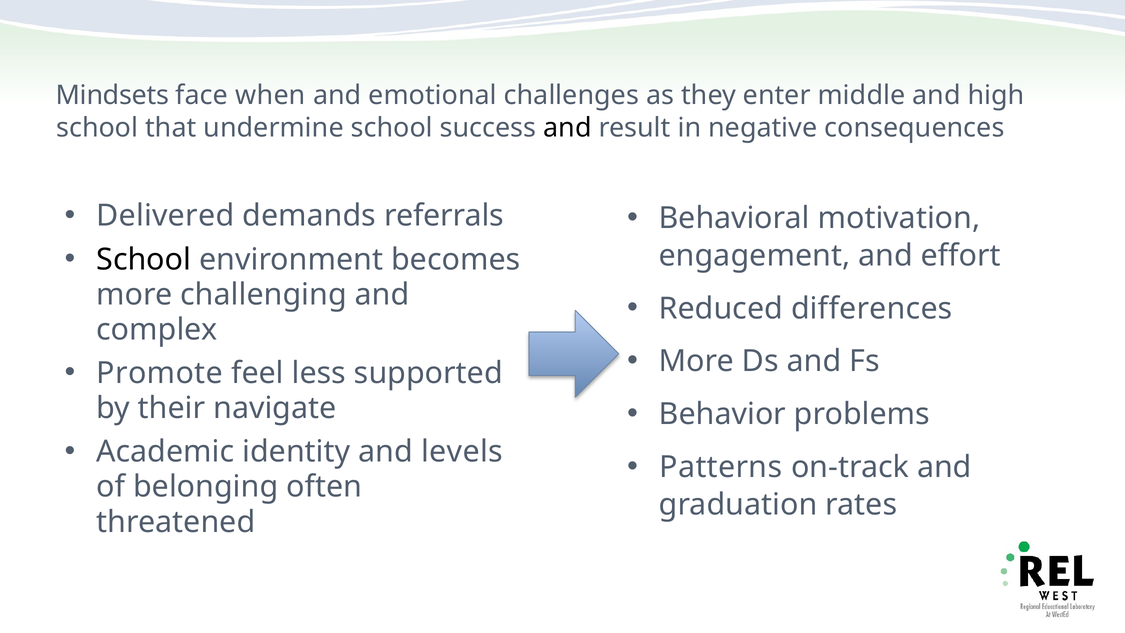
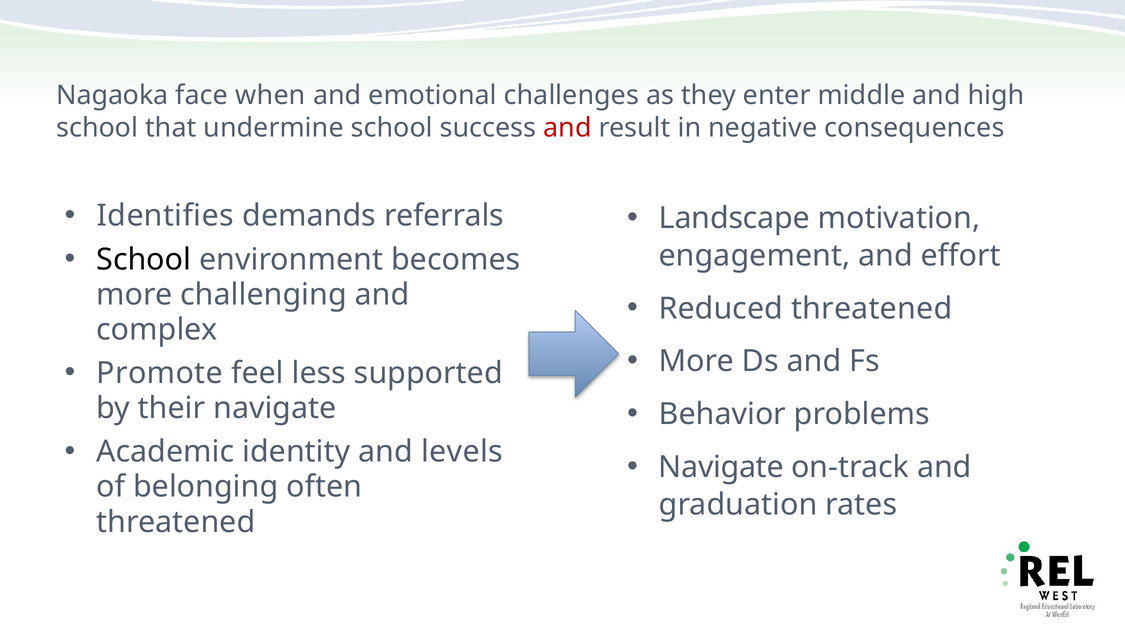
Mindsets: Mindsets -> Nagaoka
and at (567, 128) colour: black -> red
Delivered: Delivered -> Identifies
Behavioral: Behavioral -> Landscape
Reduced differences: differences -> threatened
Patterns at (721, 467): Patterns -> Navigate
